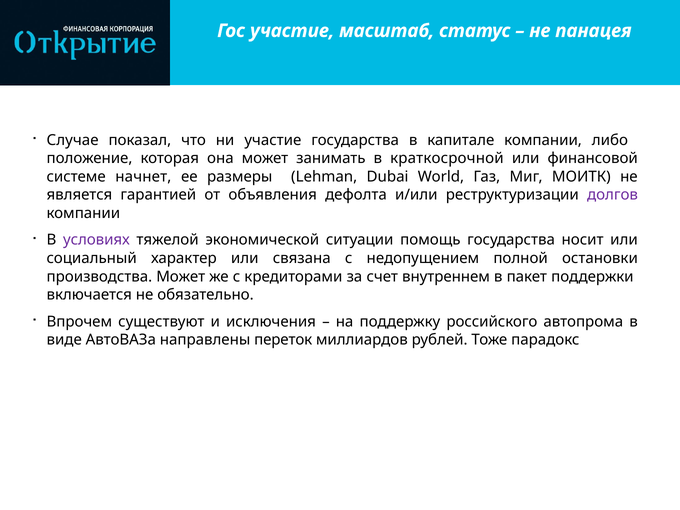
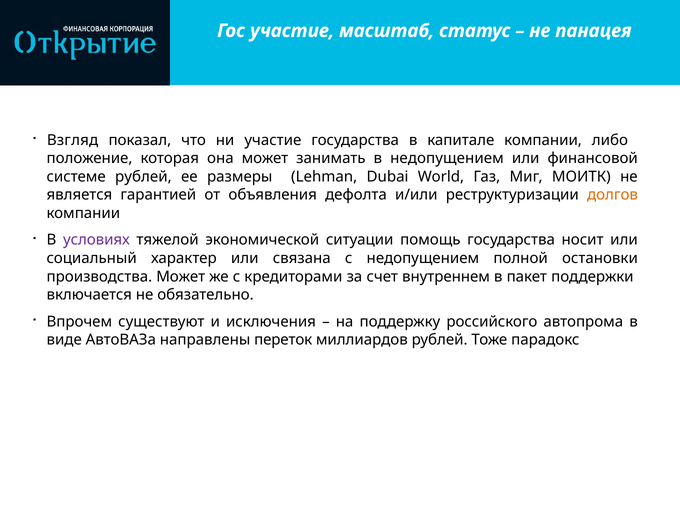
Случае: Случае -> Взгляд
в краткосрочной: краткосрочной -> недопущением
системе начнет: начнет -> рублей
долгов colour: purple -> orange
